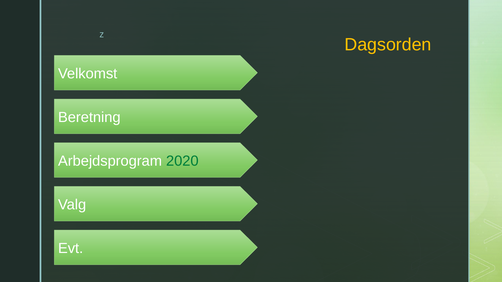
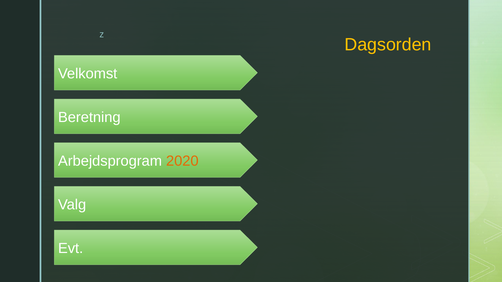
2020 colour: green -> orange
